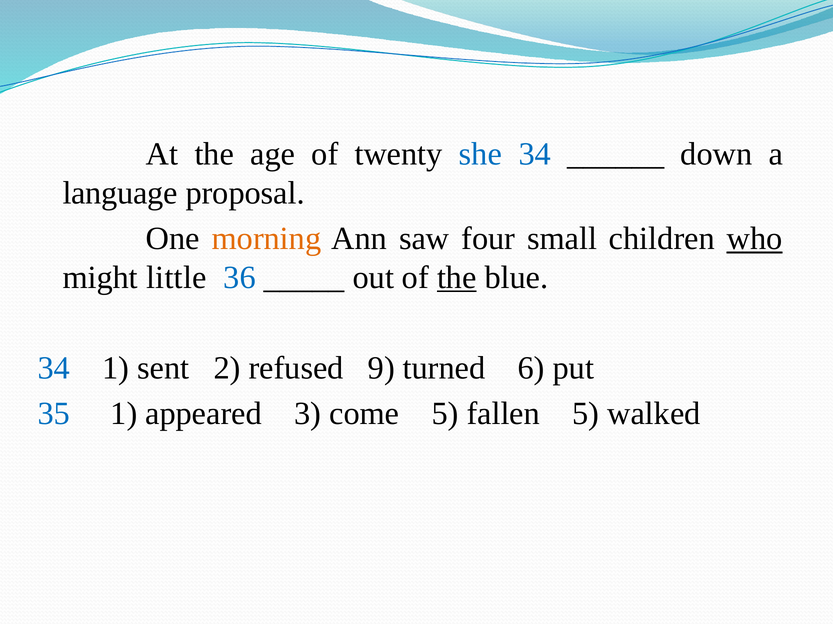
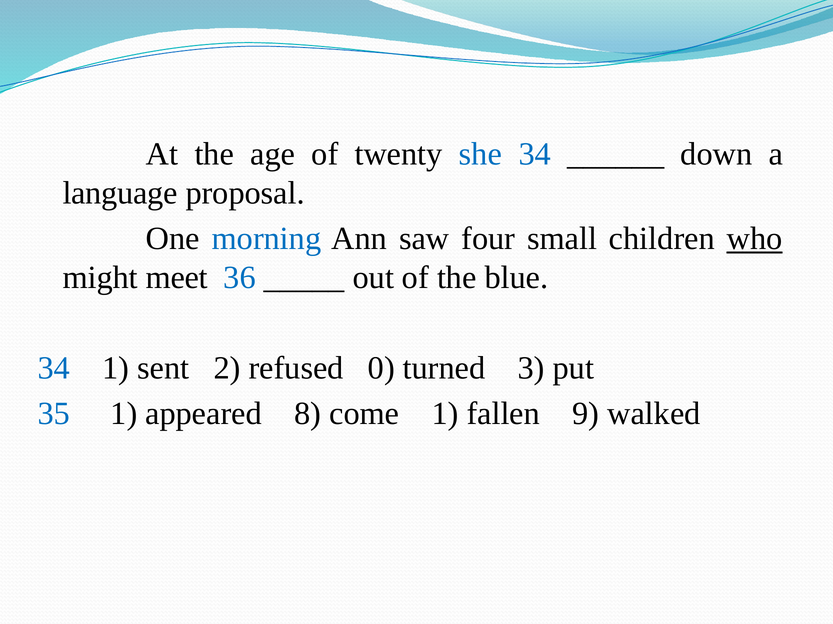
morning colour: orange -> blue
little: little -> meet
the at (457, 278) underline: present -> none
9: 9 -> 0
6: 6 -> 3
3: 3 -> 8
come 5: 5 -> 1
fallen 5: 5 -> 9
